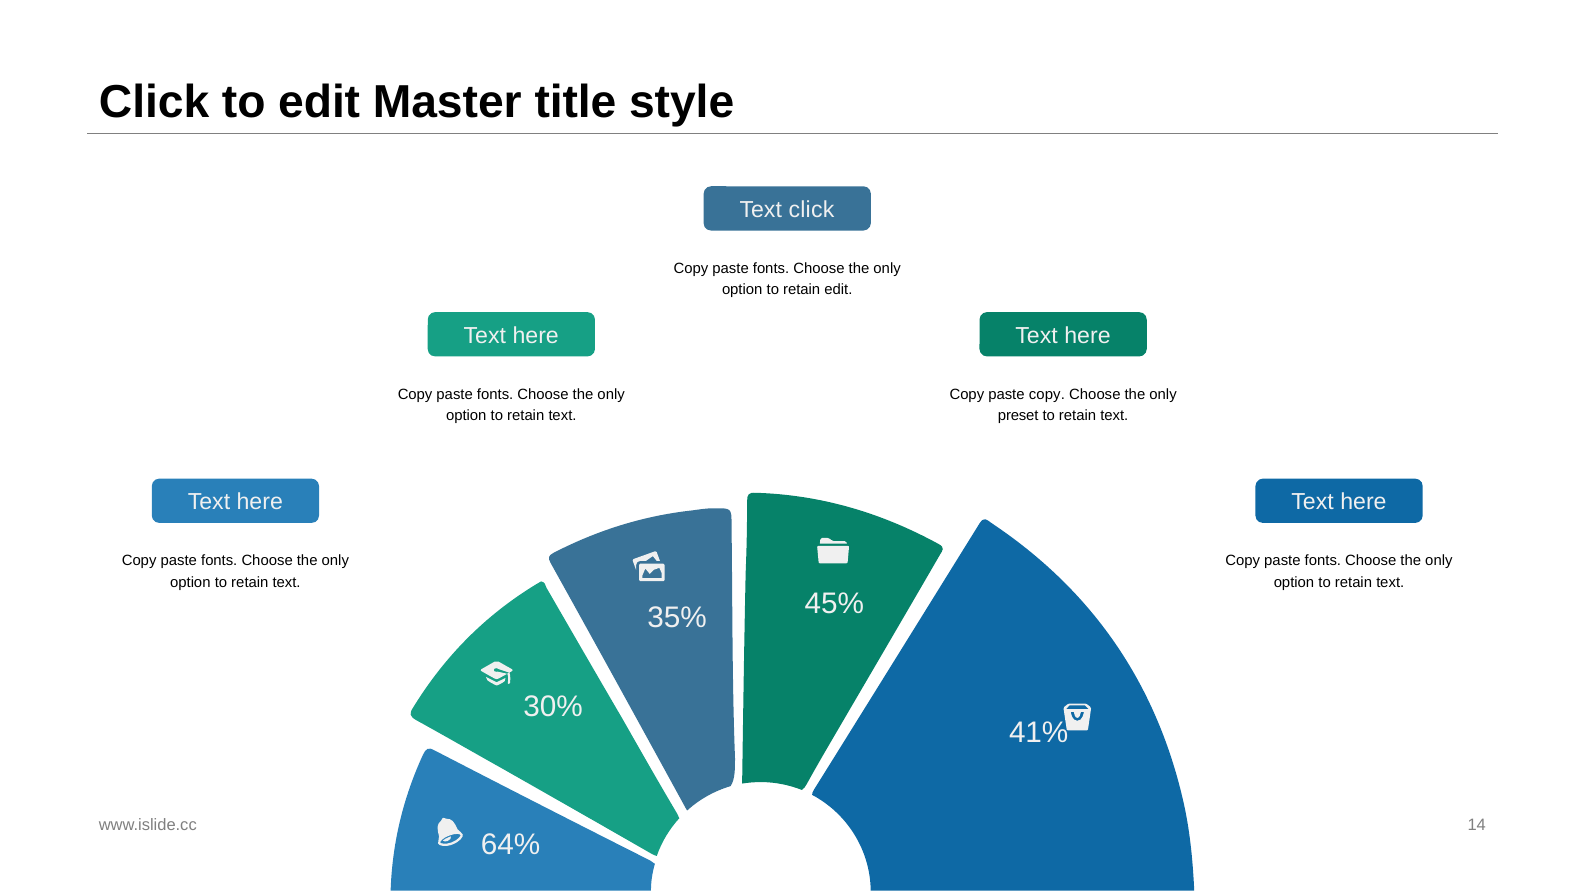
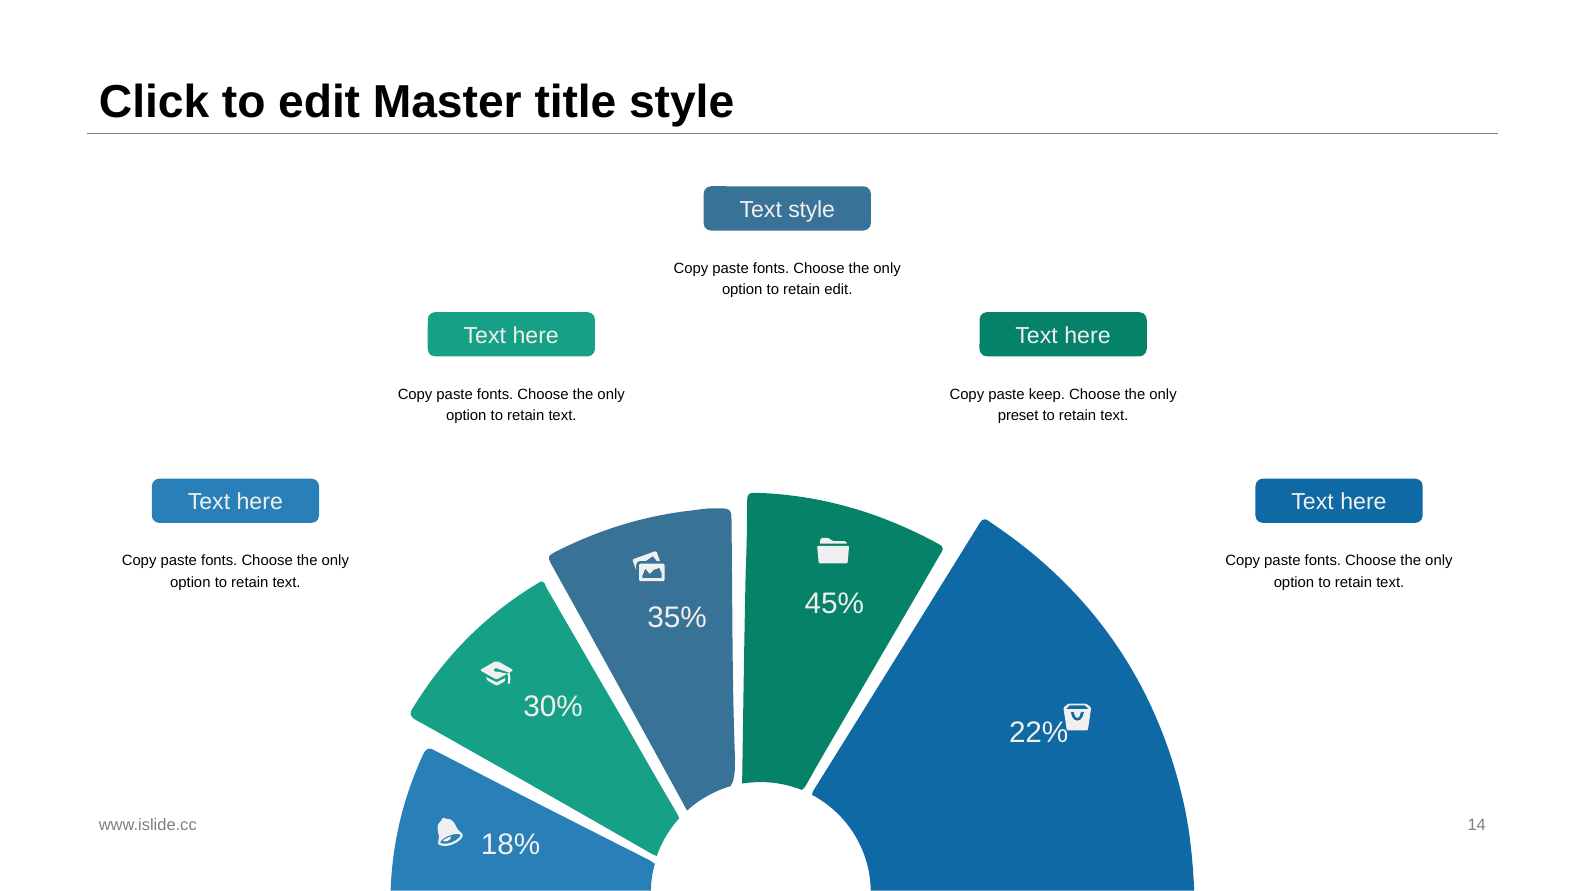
Text click: click -> style
paste copy: copy -> keep
41%: 41% -> 22%
64%: 64% -> 18%
